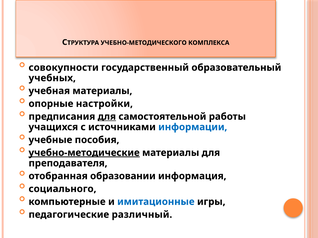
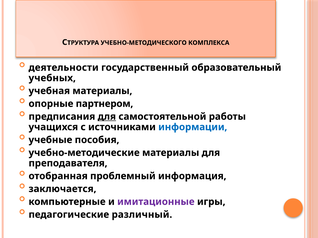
совокупности: совокупности -> деятельности
настройки: настройки -> партнером
учебно-методические underline: present -> none
образовании: образовании -> проблемный
социального: социального -> заключается
имитационные colour: blue -> purple
